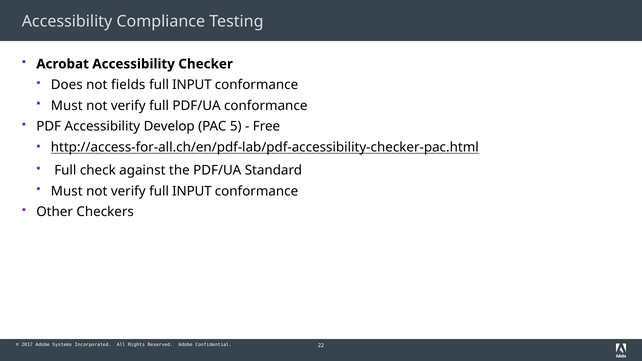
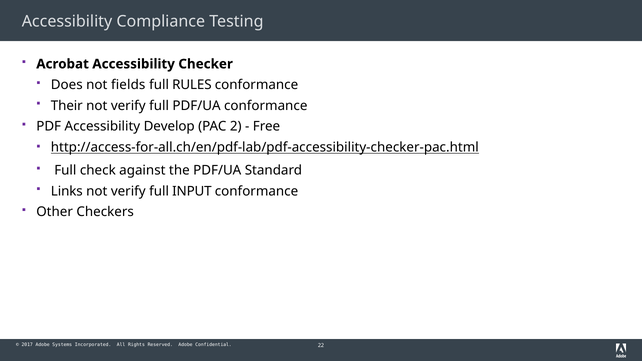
INPUT at (192, 85): INPUT -> RULES
Must at (67, 106): Must -> Their
5: 5 -> 2
Must at (67, 191): Must -> Links
